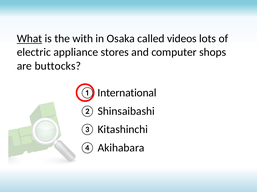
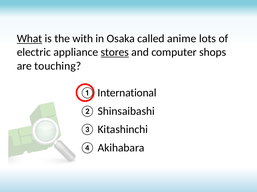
videos: videos -> anime
stores underline: none -> present
buttocks: buttocks -> touching
